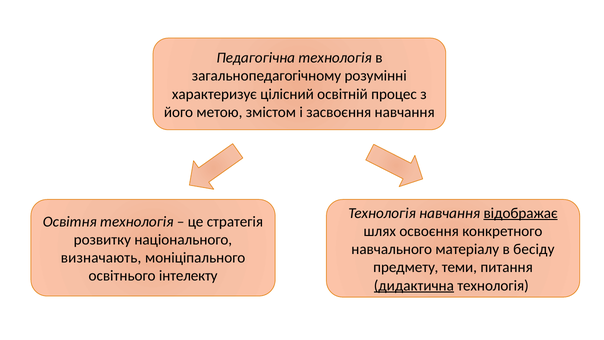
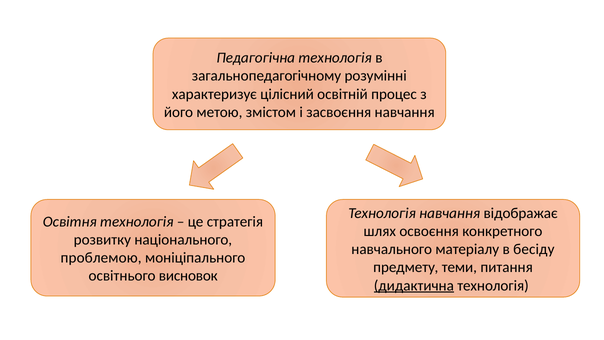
відображає underline: present -> none
визначають: визначають -> проблемою
інтелекту: інтелекту -> висновок
